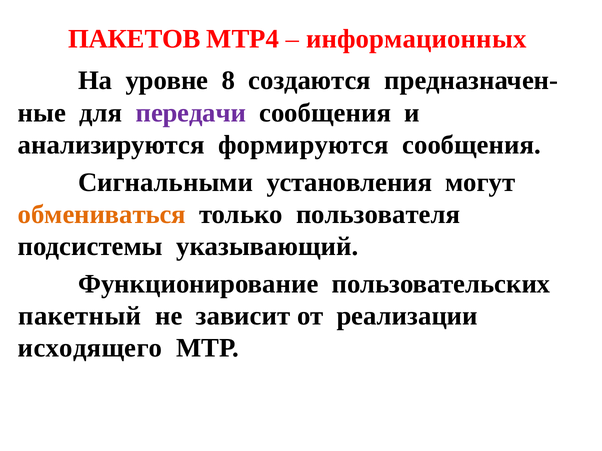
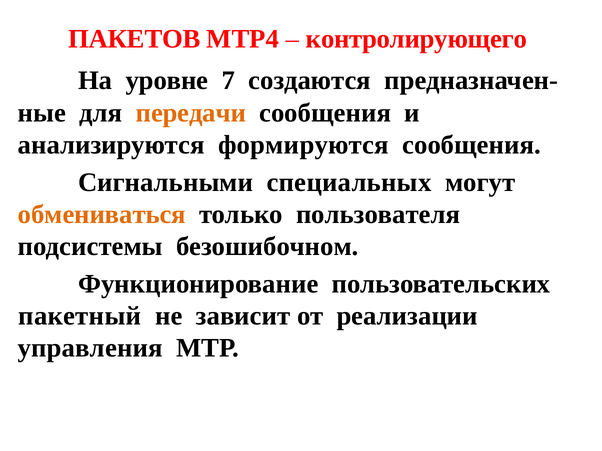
информационных: информационных -> контролирующего
8: 8 -> 7
передачи colour: purple -> orange
установления: установления -> специальных
указывающий: указывающий -> безошибочном
исходящего: исходящего -> управления
